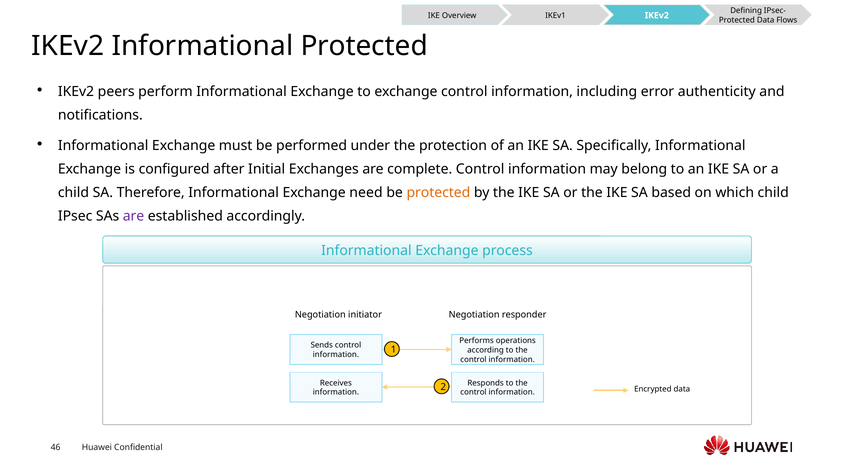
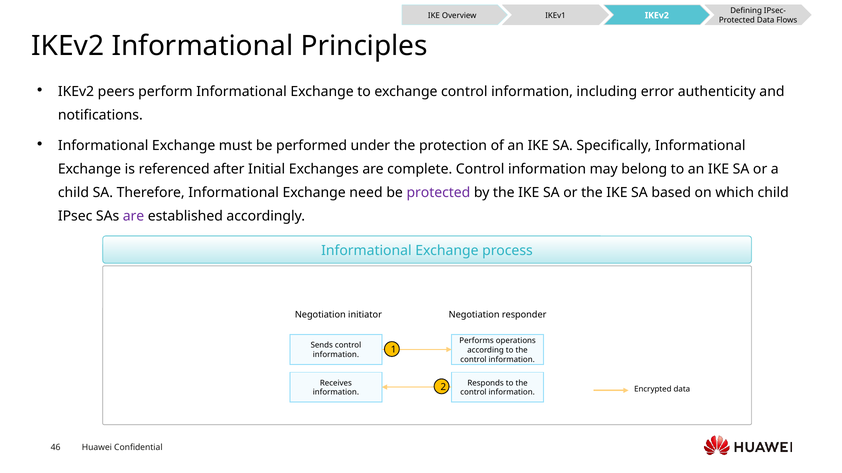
Informational Protected: Protected -> Principles
configured: configured -> referenced
protected at (438, 193) colour: orange -> purple
